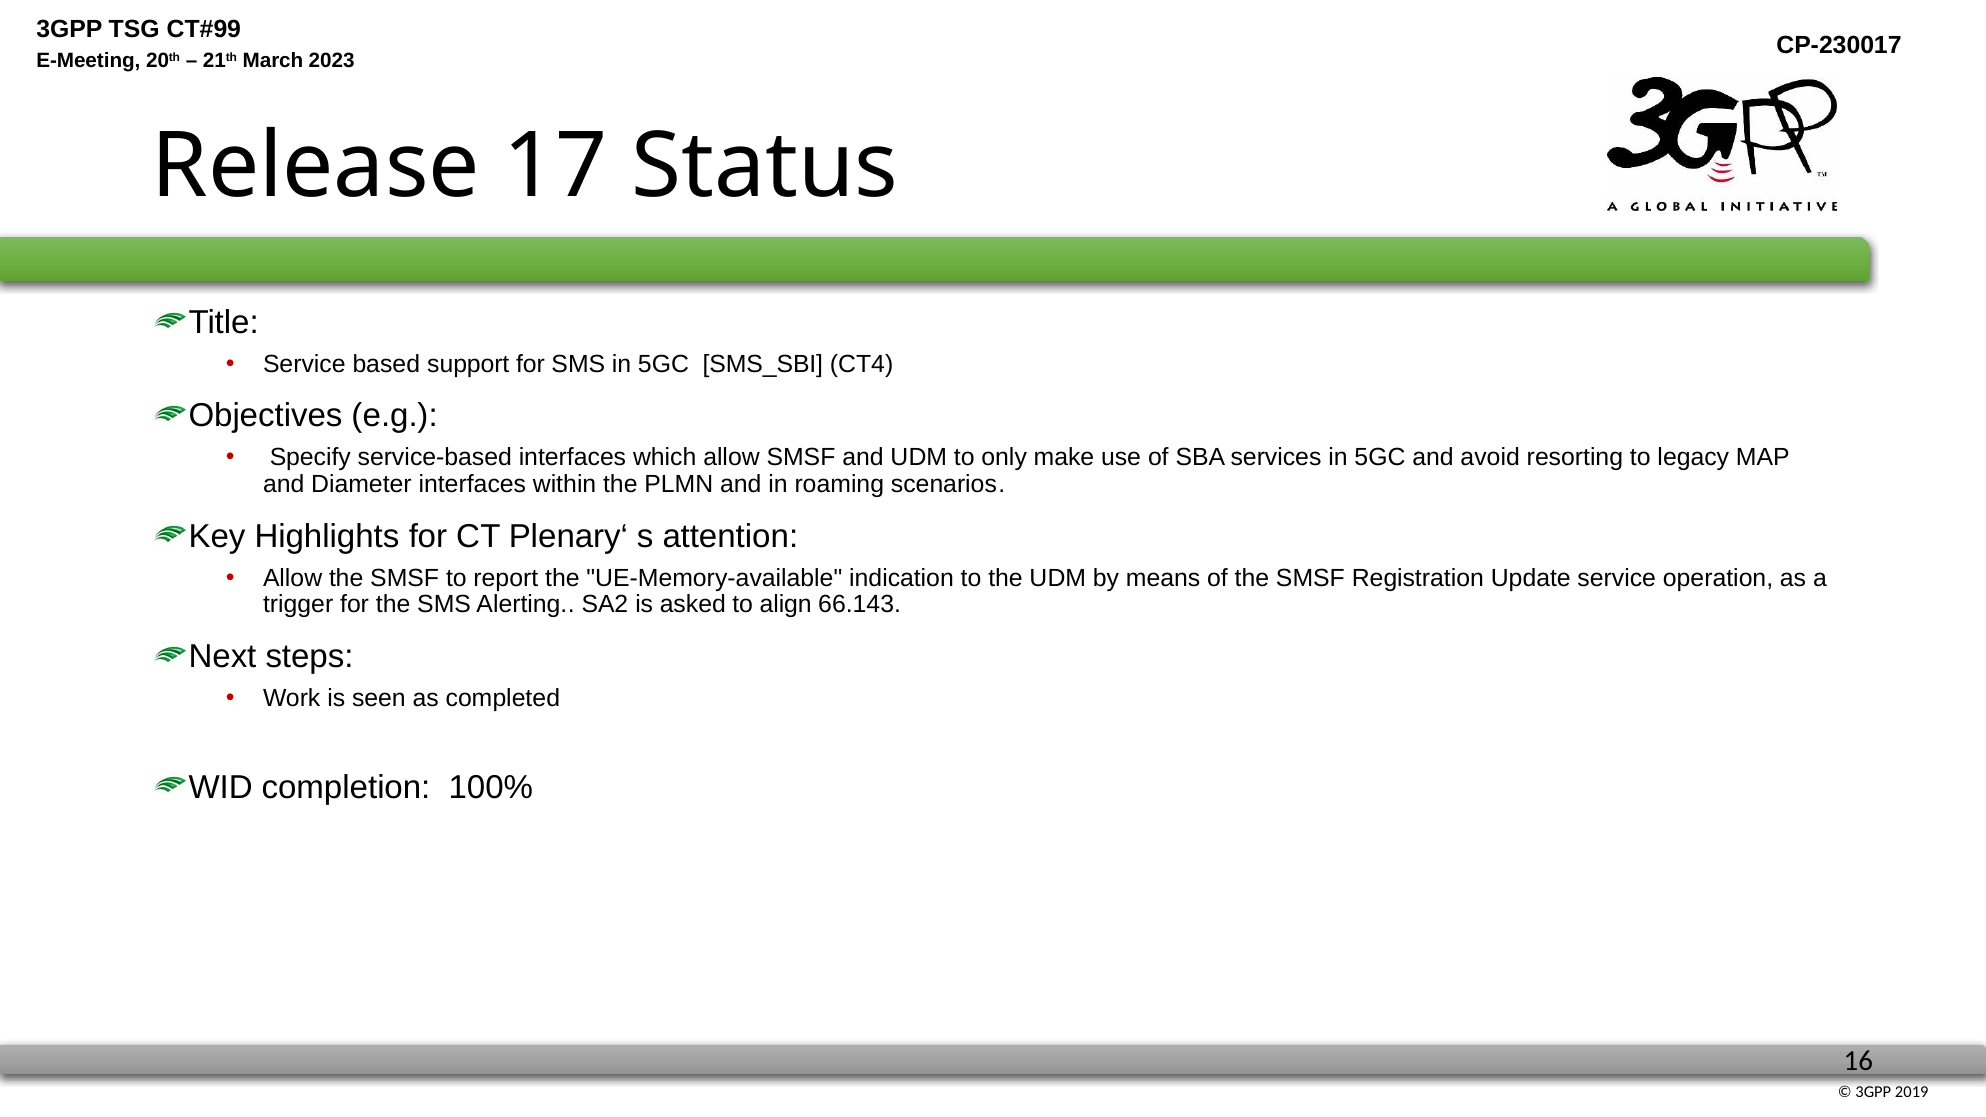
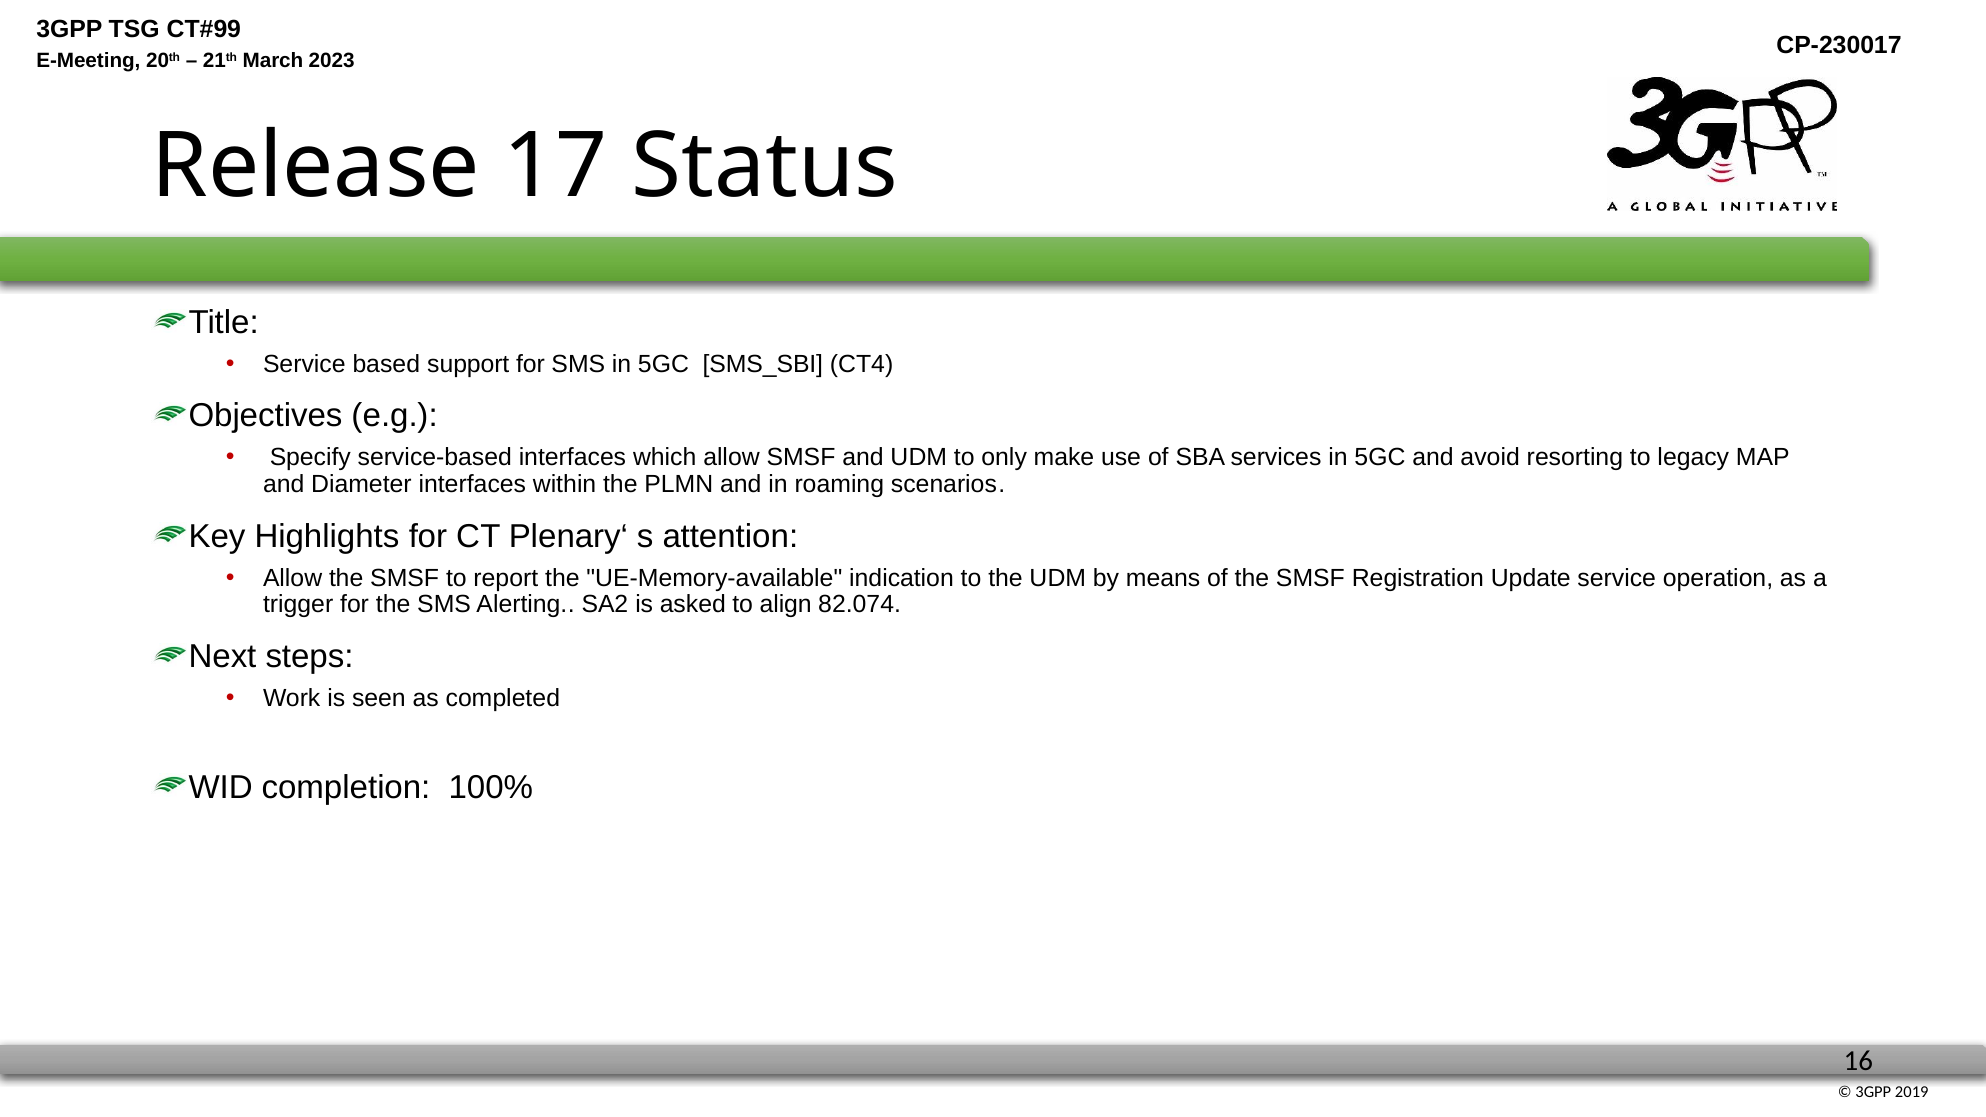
66.143: 66.143 -> 82.074
